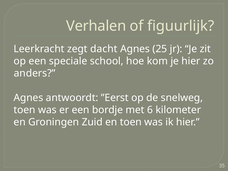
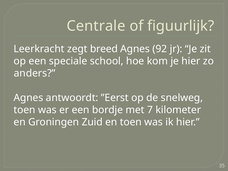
Verhalen: Verhalen -> Centrale
dacht: dacht -> breed
25: 25 -> 92
6: 6 -> 7
